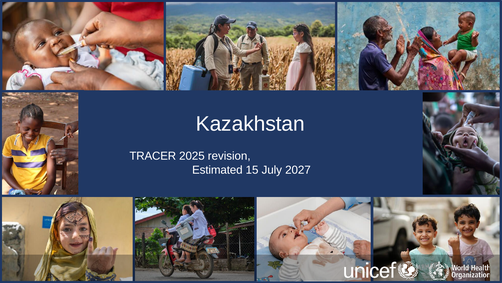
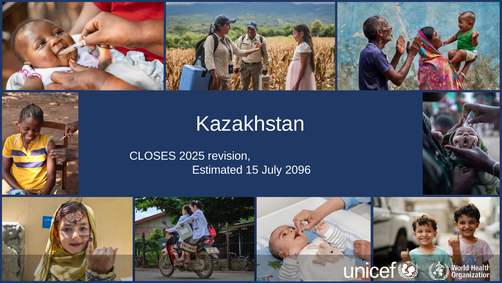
TRACER: TRACER -> CLOSES
2027: 2027 -> 2096
